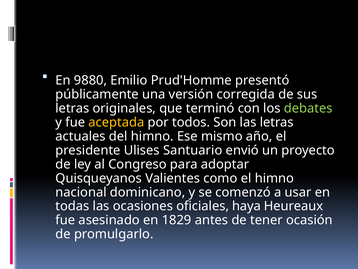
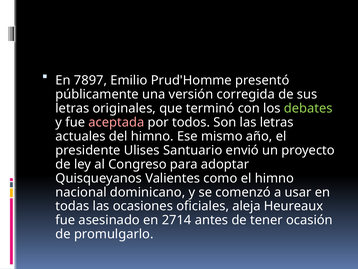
9880: 9880 -> 7897
aceptada colour: yellow -> pink
haya: haya -> aleja
1829: 1829 -> 2714
